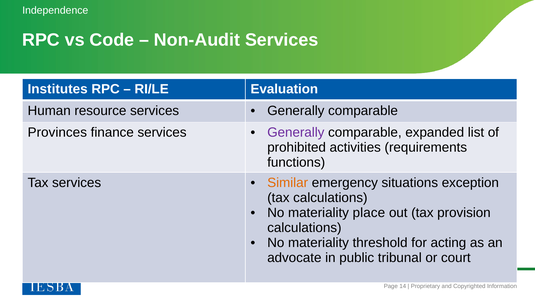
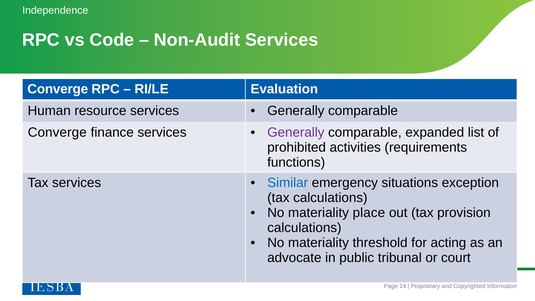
Institutes at (58, 89): Institutes -> Converge
Provinces at (57, 133): Provinces -> Converge
Similar colour: orange -> blue
